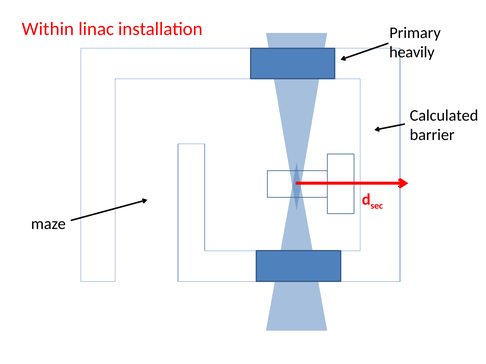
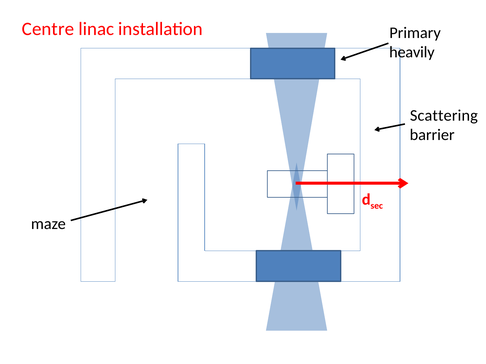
Within: Within -> Centre
Calculated: Calculated -> Scattering
